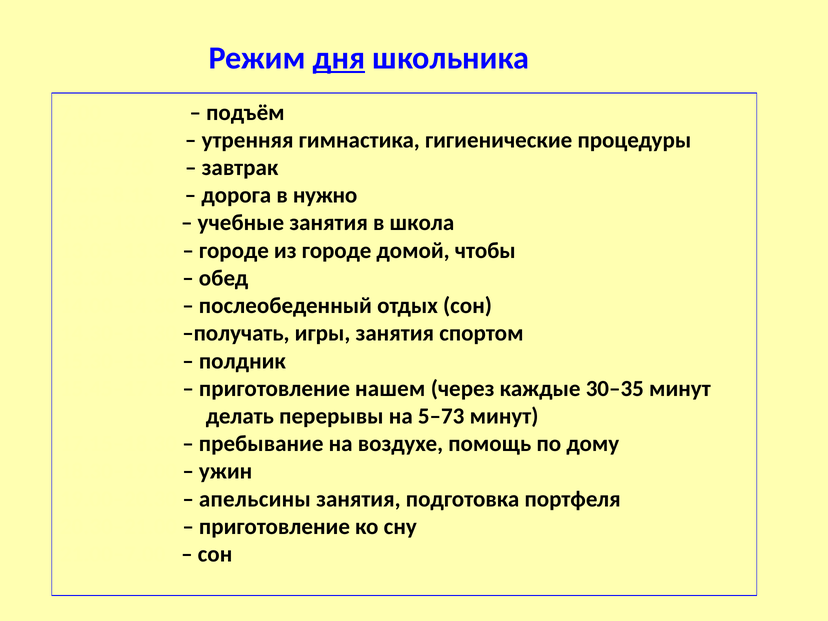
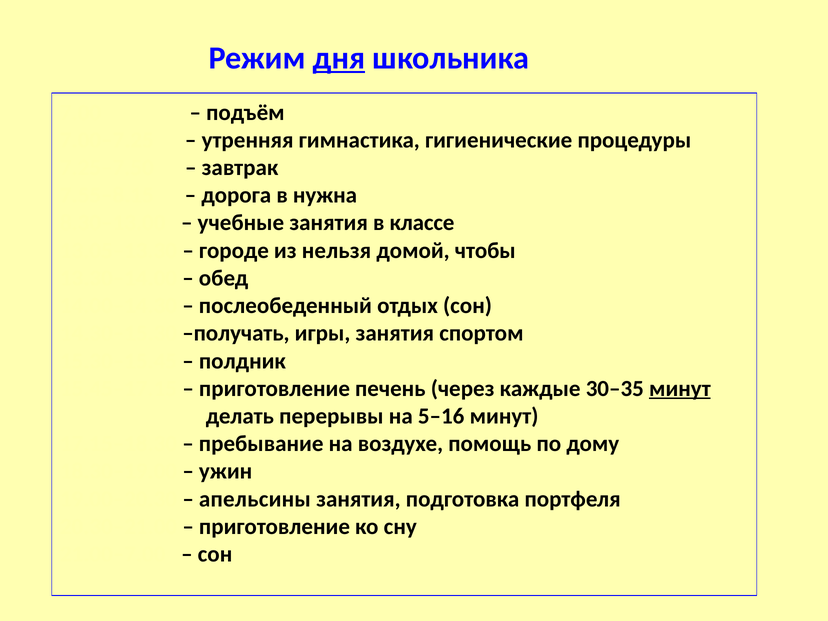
нужно: нужно -> нужна
школа: школа -> классе
из городе: городе -> нельзя
нашем: нашем -> печень
минут at (680, 389) underline: none -> present
5–73: 5–73 -> 5–16
